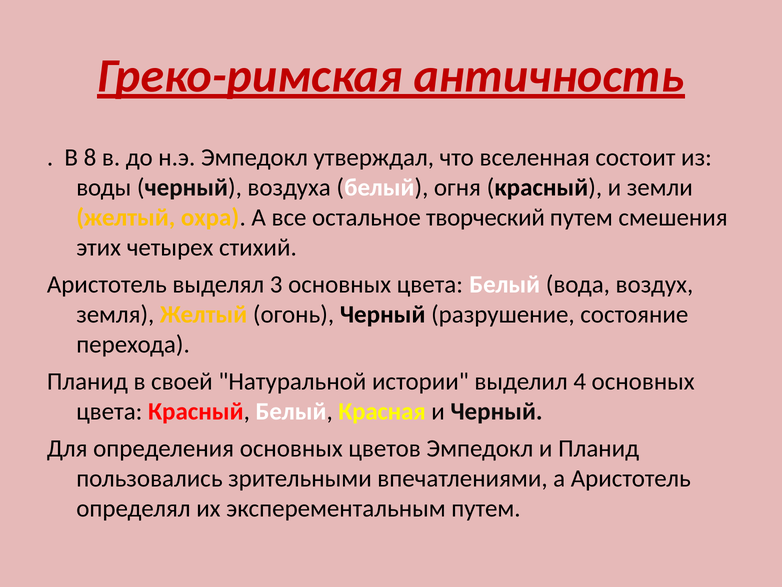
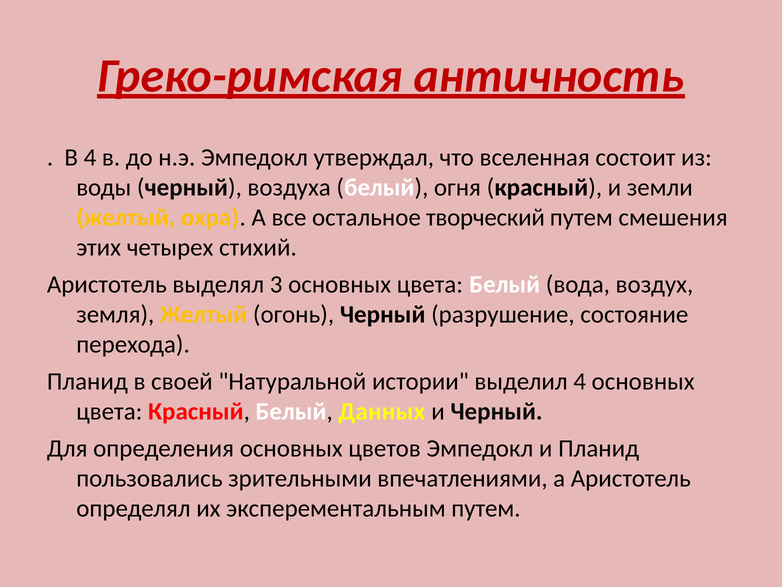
В 8: 8 -> 4
Красная: Красная -> Данных
